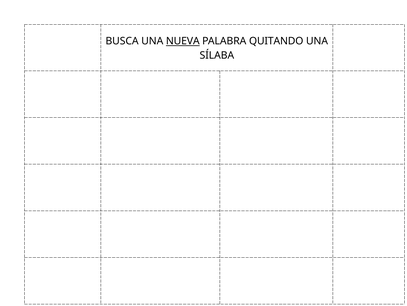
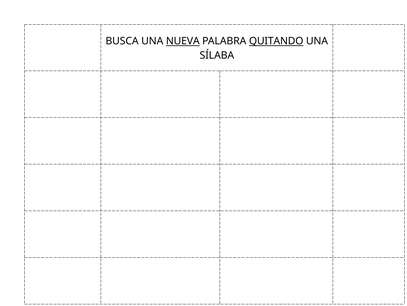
QUITANDO underline: none -> present
